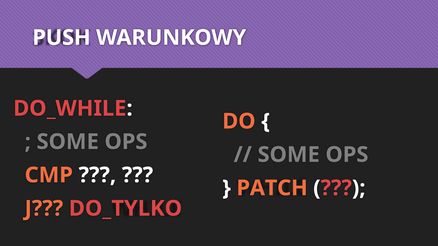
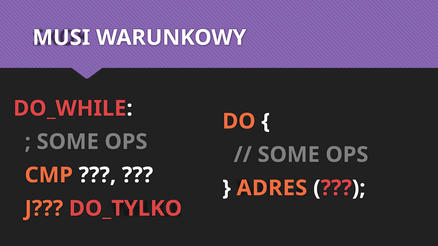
PUSH: PUSH -> MUSI
PATCH: PATCH -> ADRES
